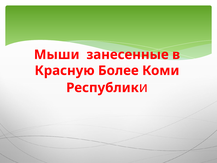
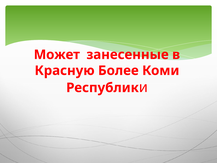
Мыши: Мыши -> Может
